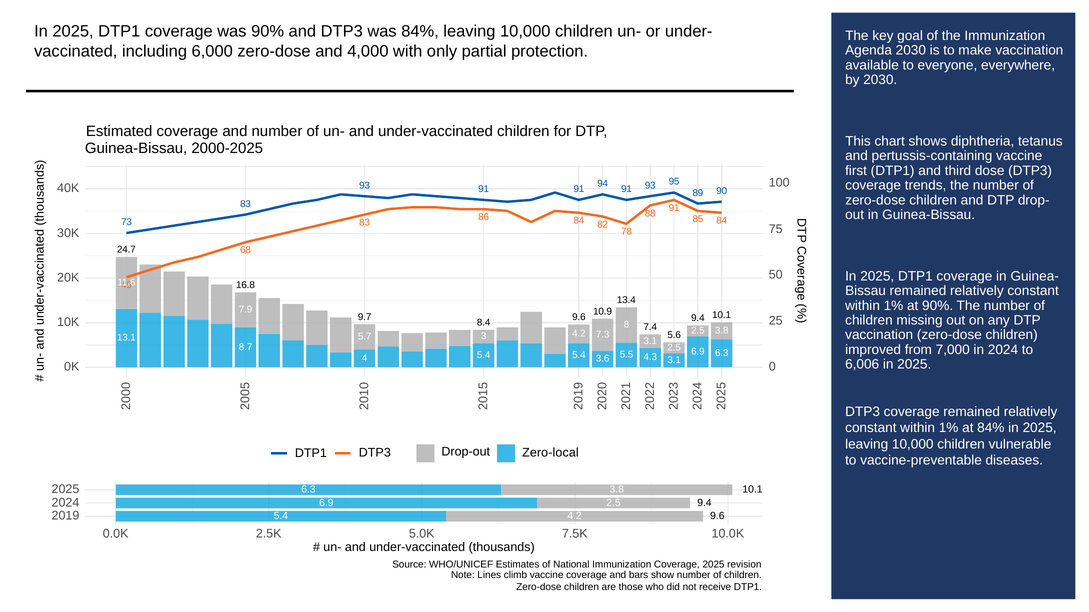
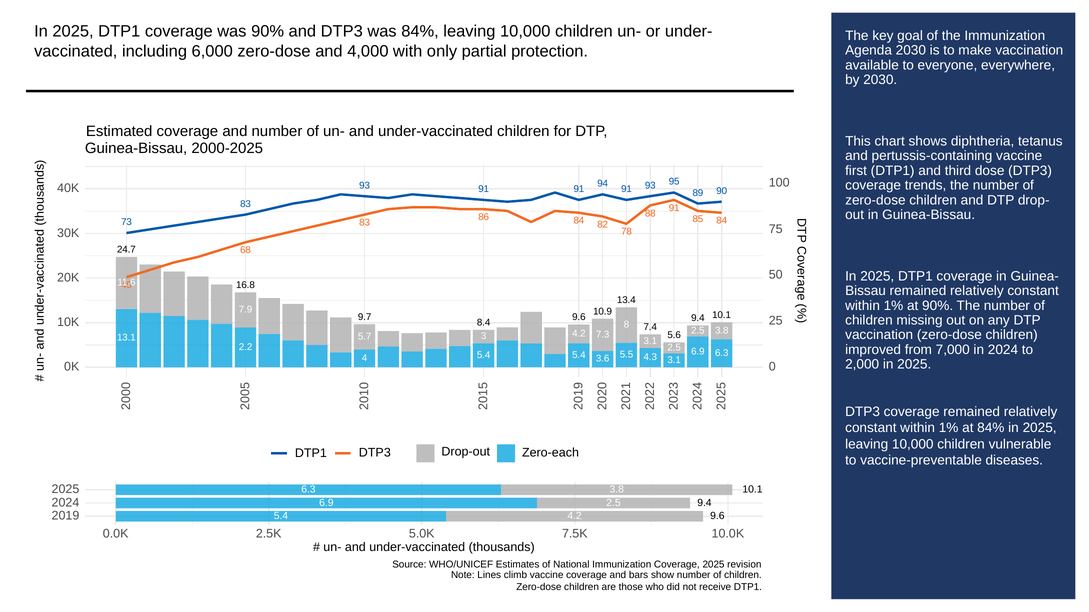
8.7: 8.7 -> 2.2
6,006: 6,006 -> 2,000
Zero-local: Zero-local -> Zero-each
